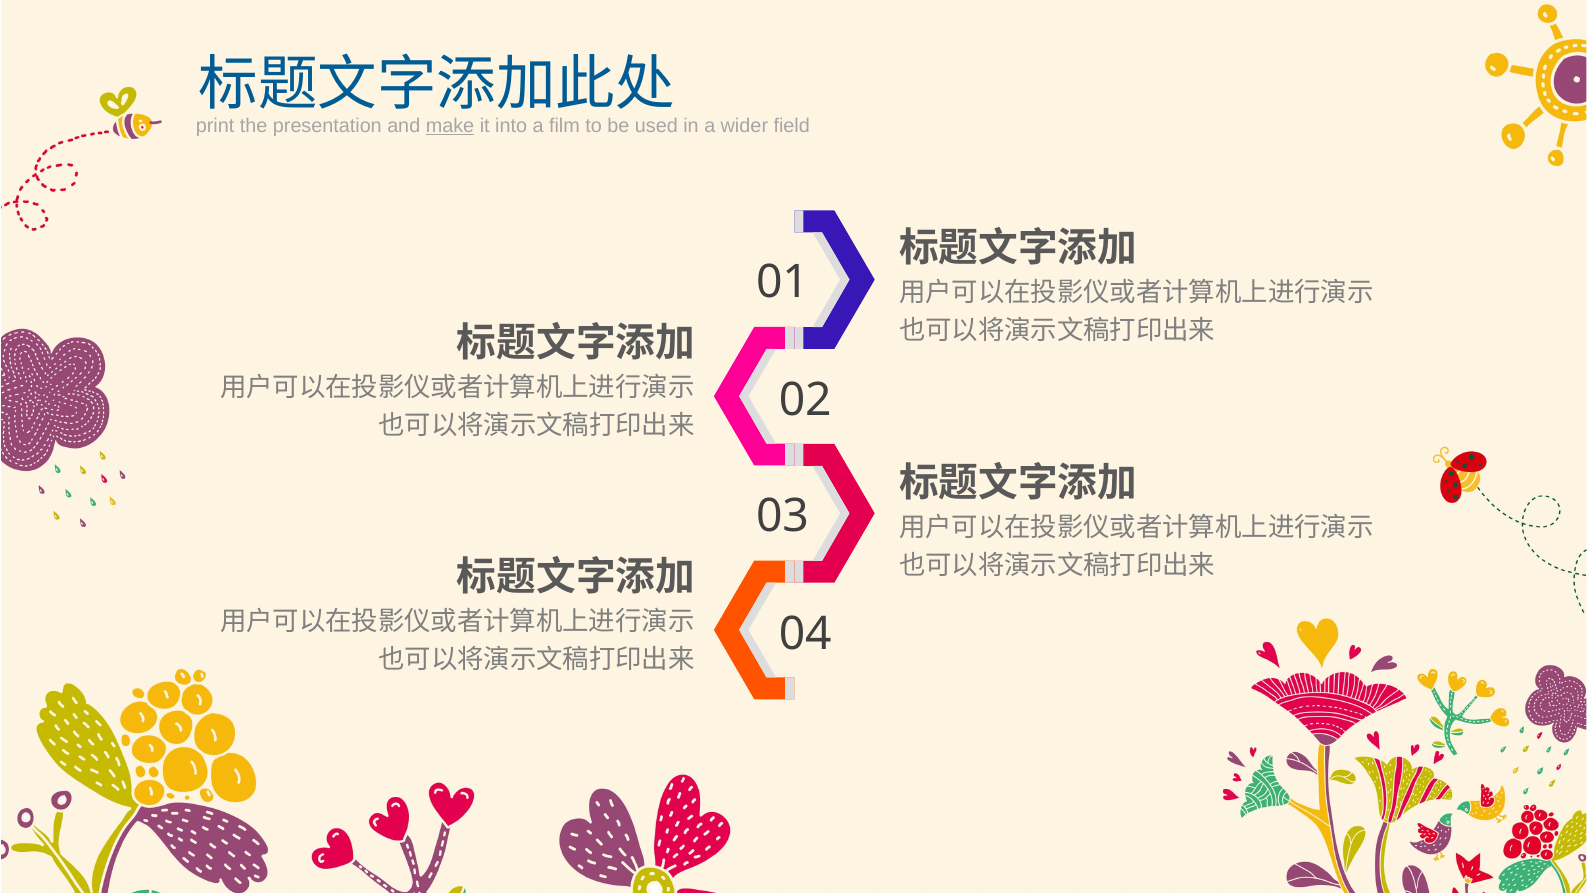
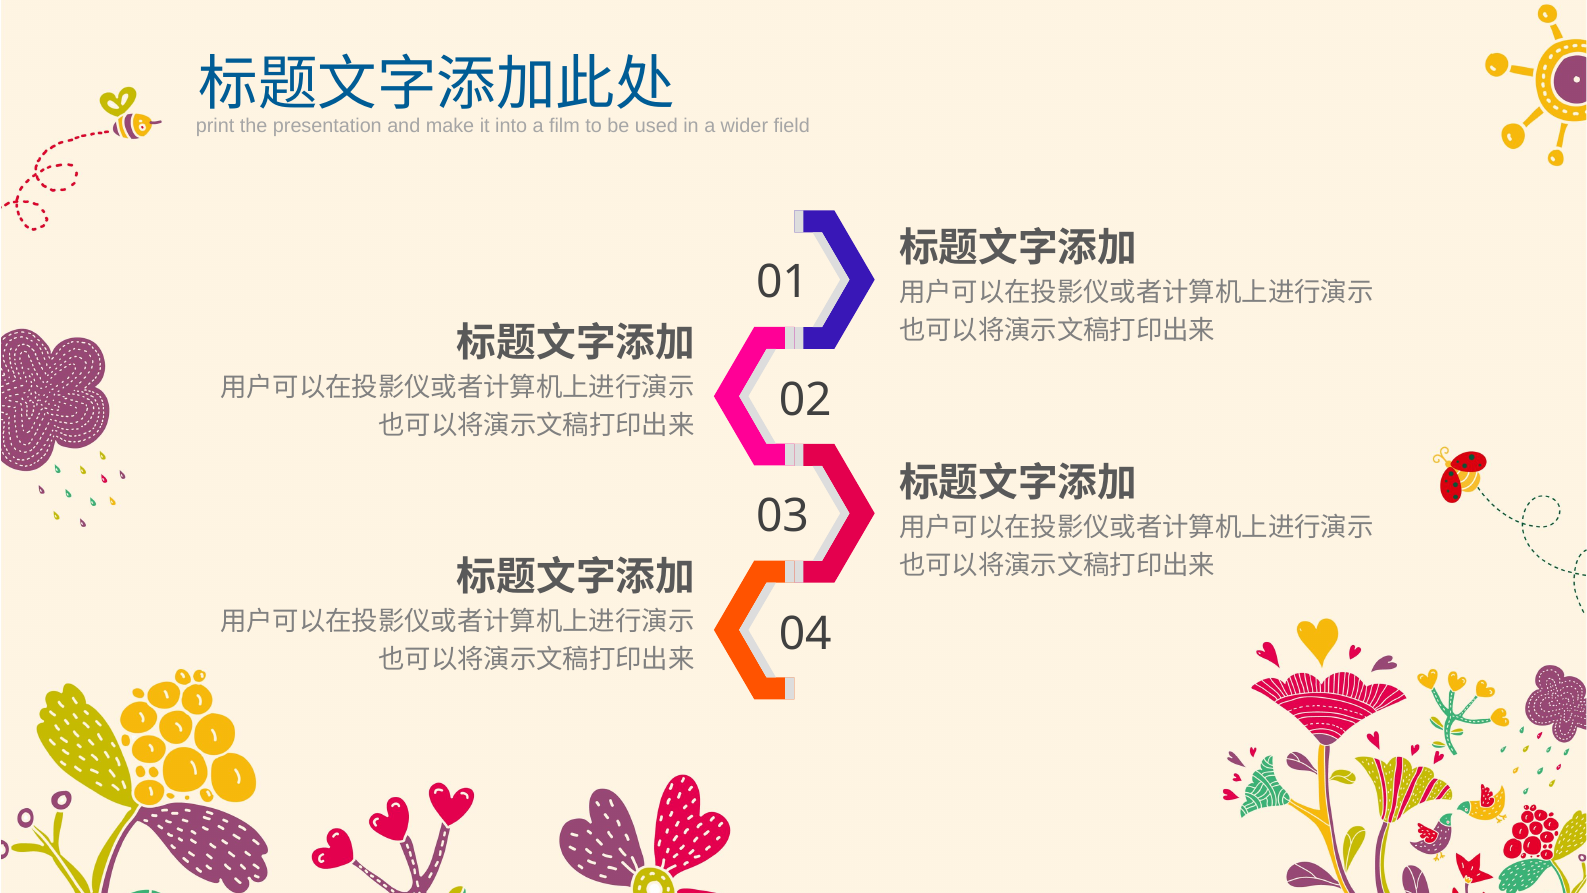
make underline: present -> none
